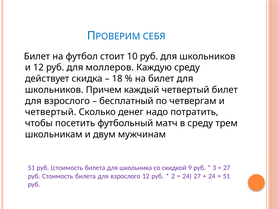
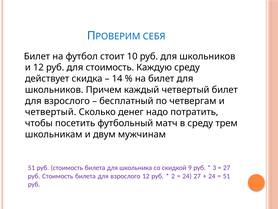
для моллеров: моллеров -> стоимость
18: 18 -> 14
